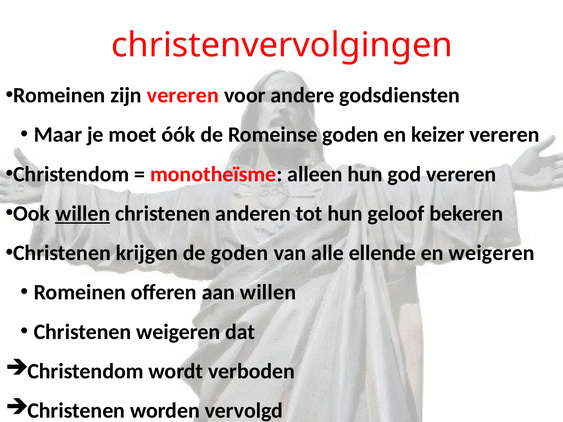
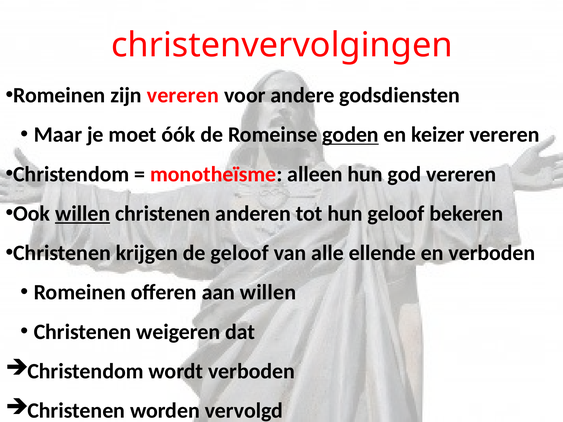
goden at (351, 135) underline: none -> present
de goden: goden -> geloof
en weigeren: weigeren -> verboden
